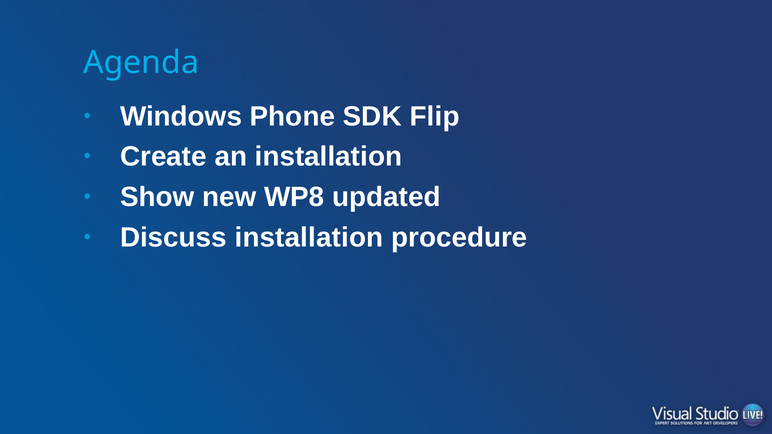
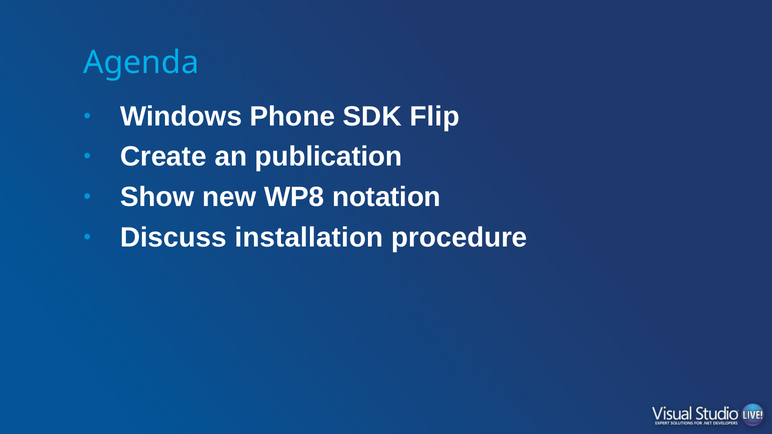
an installation: installation -> publication
updated: updated -> notation
